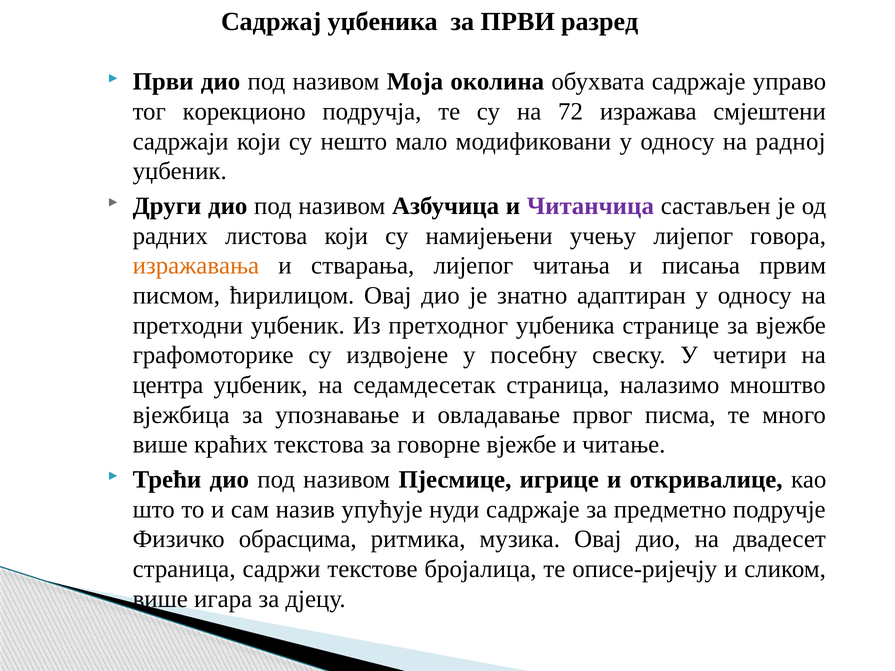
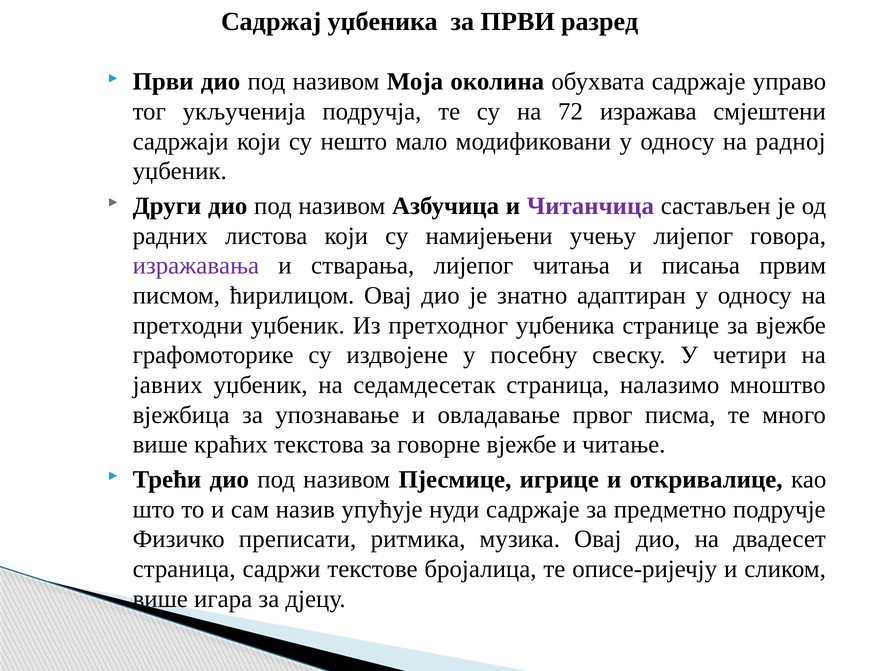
корекционо: корекционо -> укљученија
изражавања colour: orange -> purple
центра: центра -> јавних
обрасцима: обрасцима -> преписати
